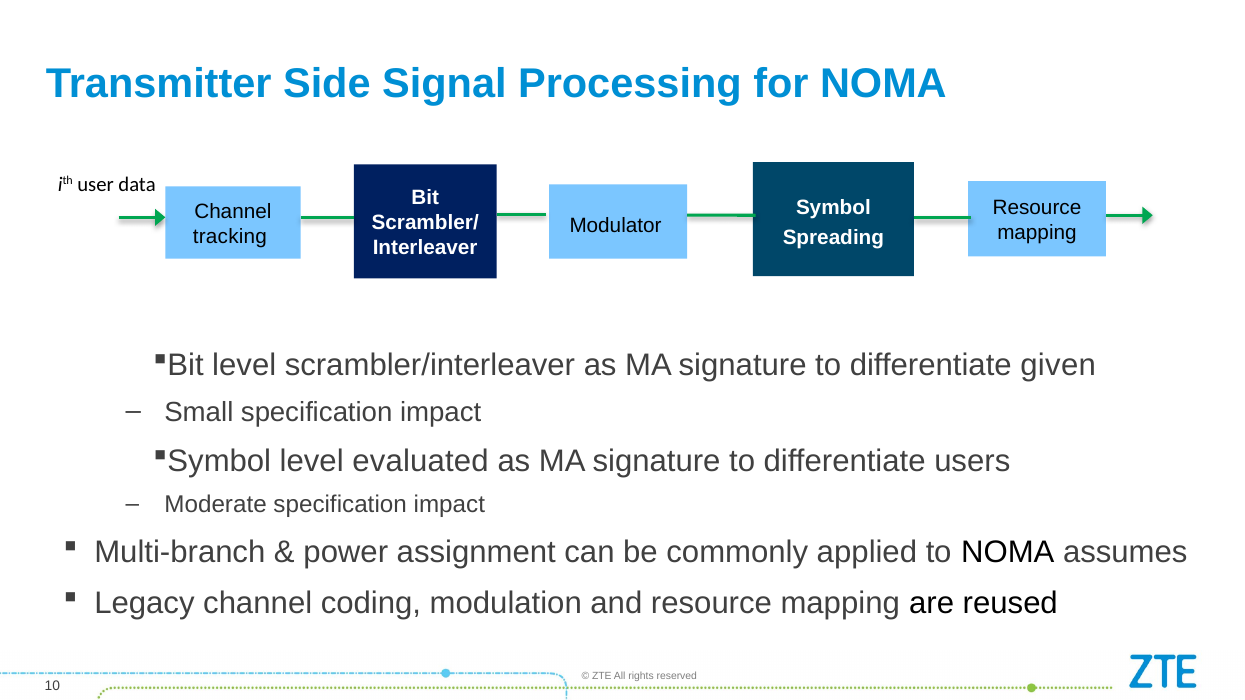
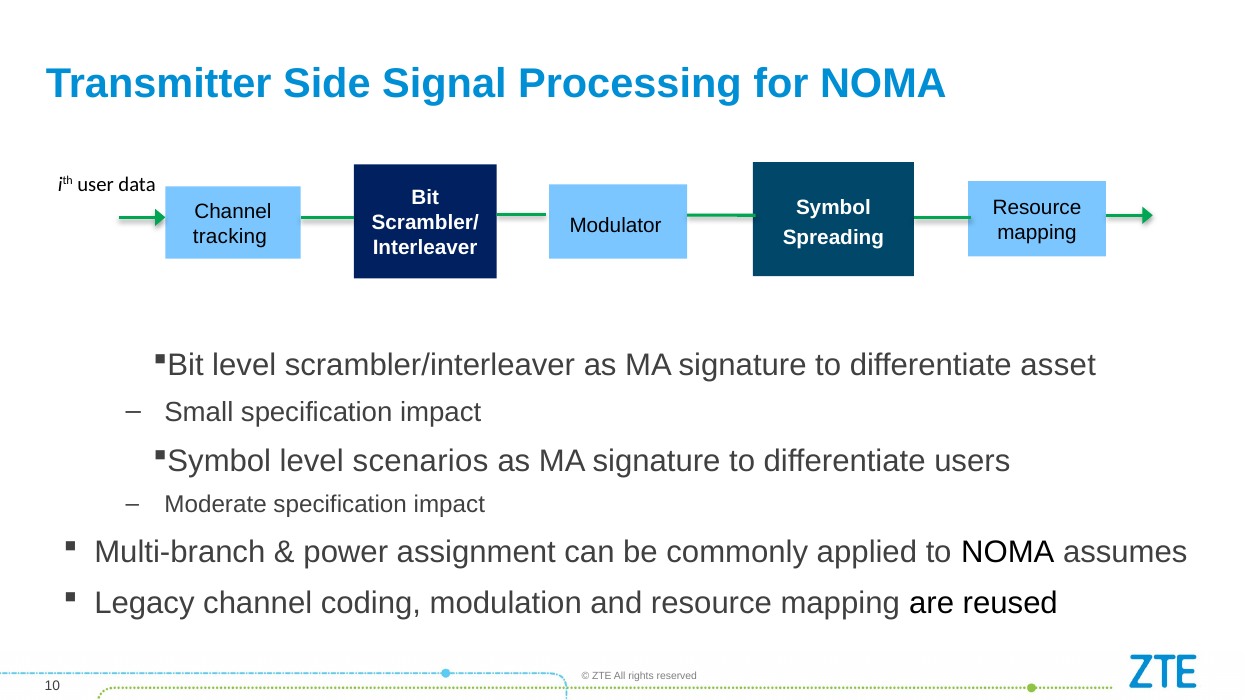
given: given -> asset
evaluated: evaluated -> scenarios
